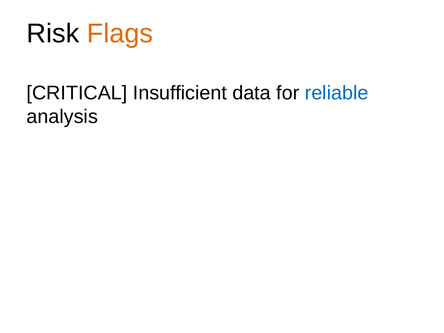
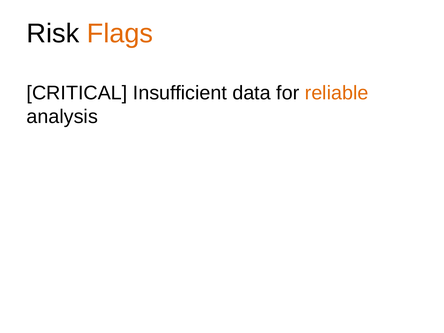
reliable colour: blue -> orange
